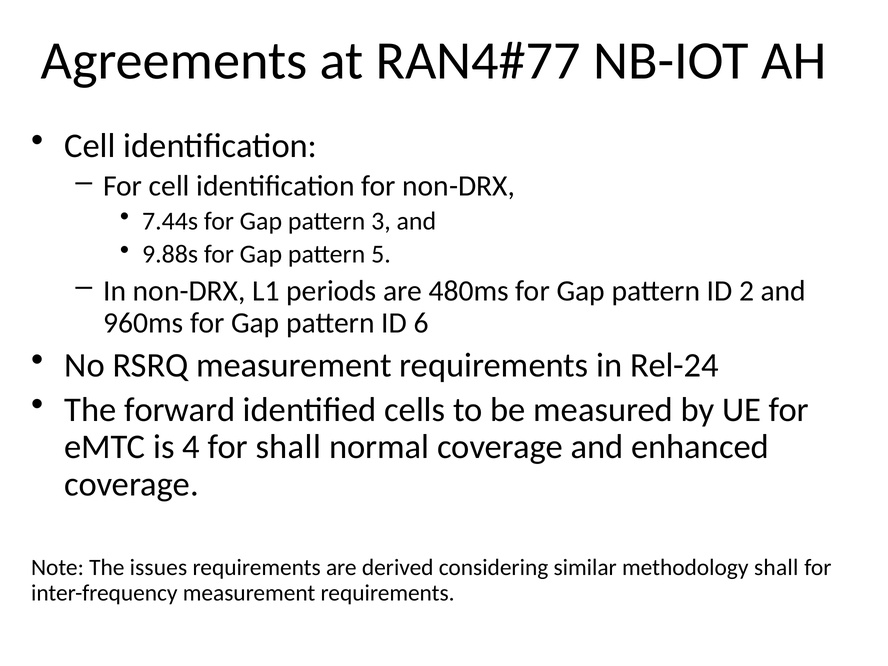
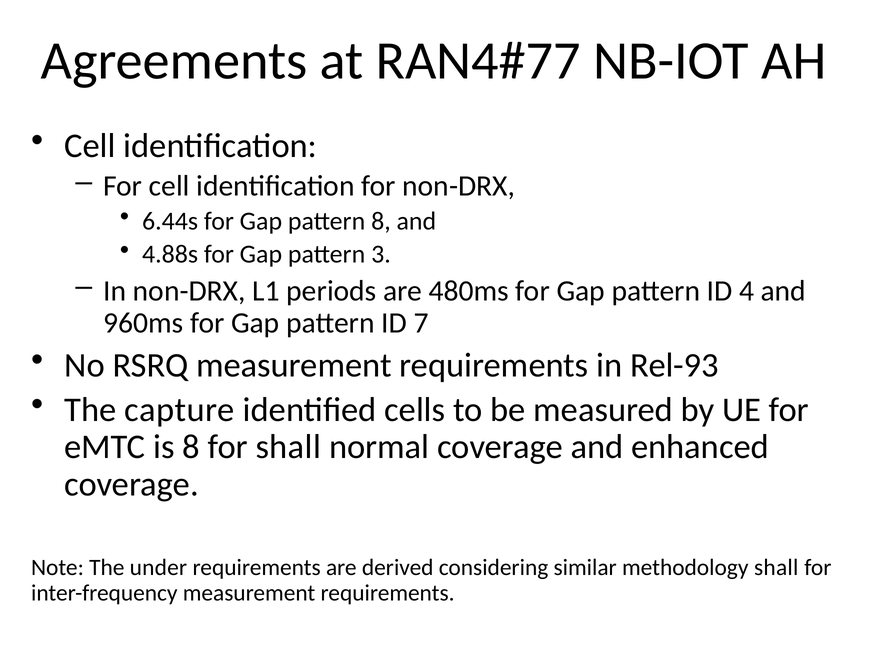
7.44s: 7.44s -> 6.44s
pattern 3: 3 -> 8
9.88s: 9.88s -> 4.88s
5: 5 -> 3
2: 2 -> 4
6: 6 -> 7
Rel-24: Rel-24 -> Rel-93
forward: forward -> capture
is 4: 4 -> 8
issues: issues -> under
